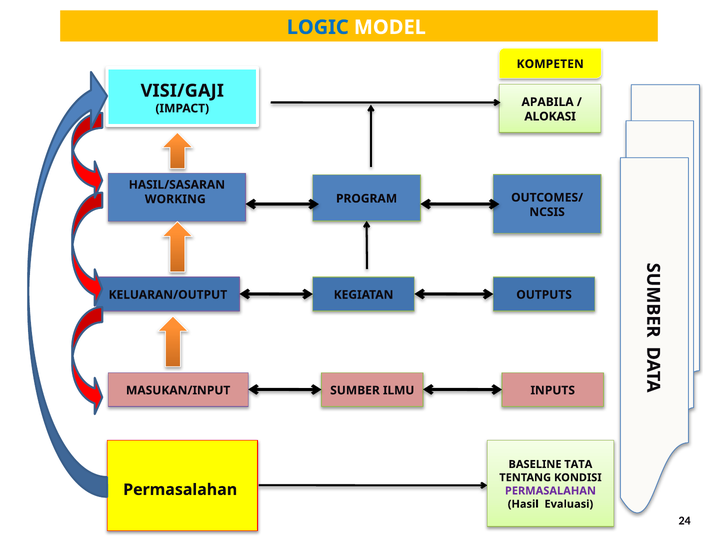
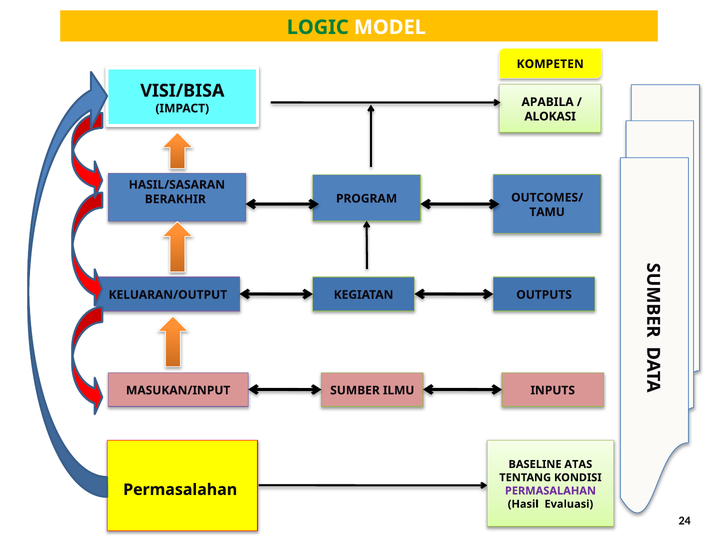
LOGIC colour: blue -> green
VISI/GAJI: VISI/GAJI -> VISI/BISA
WORKING: WORKING -> BERAKHIR
NCSIS: NCSIS -> TAMU
TATA: TATA -> ATAS
